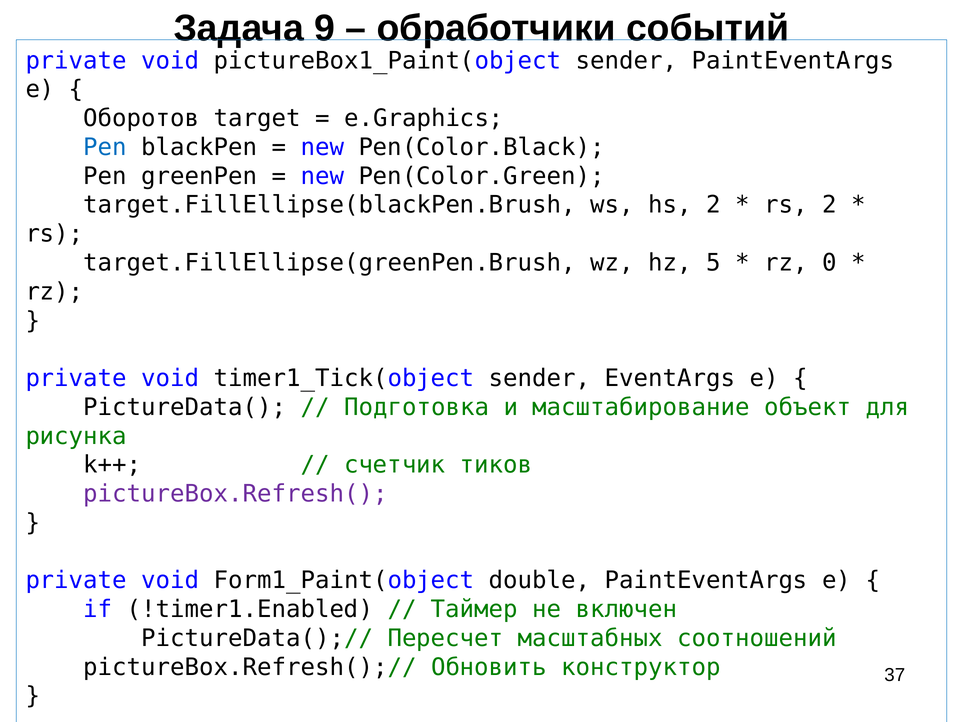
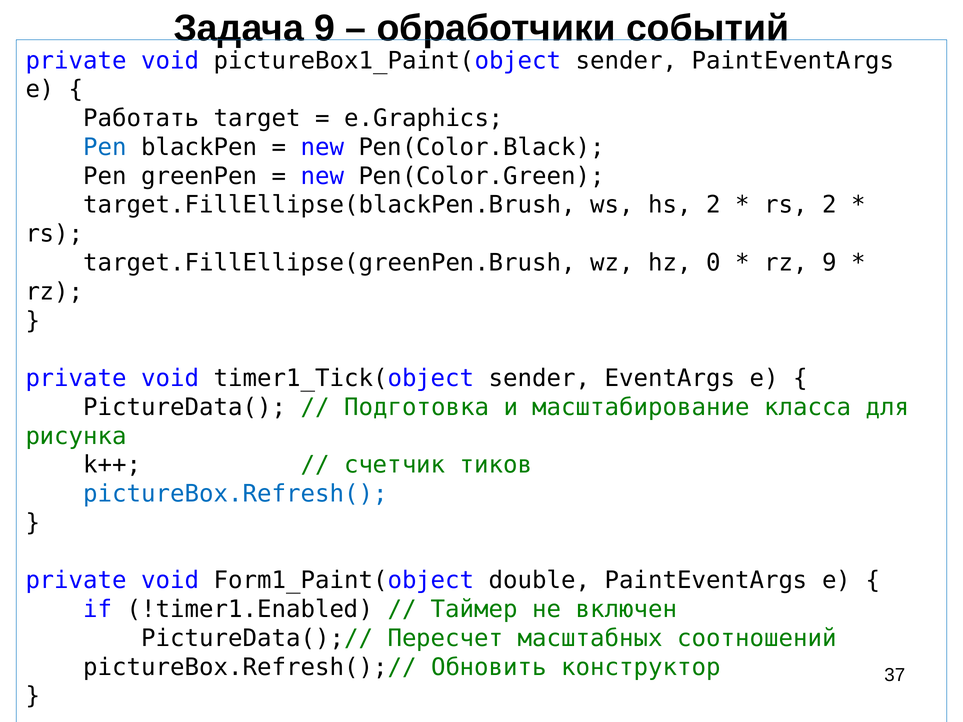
Оборотов: Оборотов -> Работать
5: 5 -> 0
rz 0: 0 -> 9
объект: объект -> класса
pictureBox.Refresh( colour: purple -> blue
